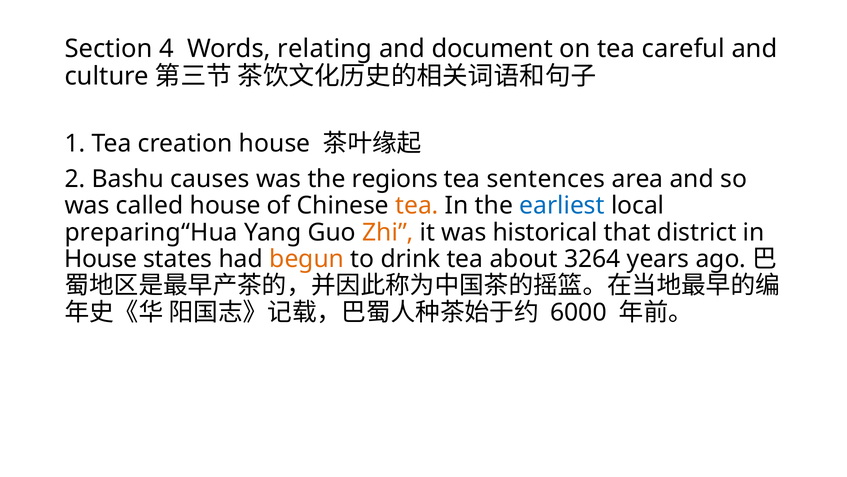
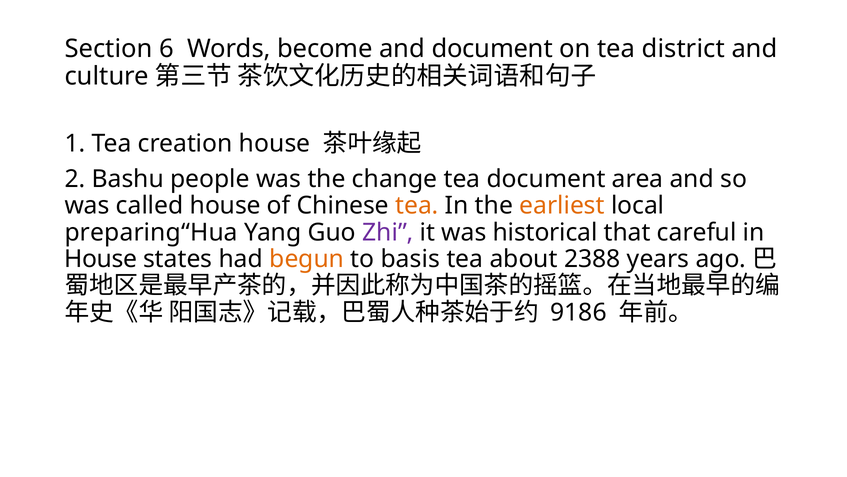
4: 4 -> 6
relating: relating -> become
careful: careful -> district
causes: causes -> people
regions: regions -> change
tea sentences: sentences -> document
earliest colour: blue -> orange
Zhi colour: orange -> purple
district: district -> careful
drink: drink -> basis
3264: 3264 -> 2388
6000: 6000 -> 9186
